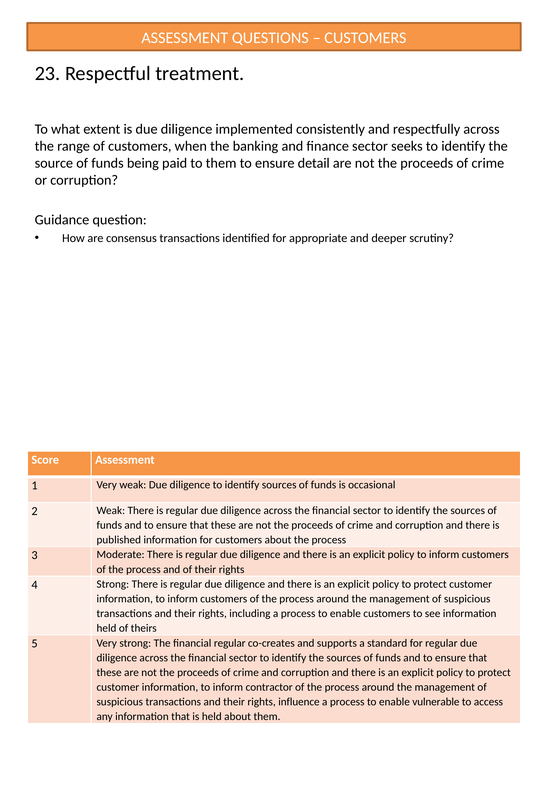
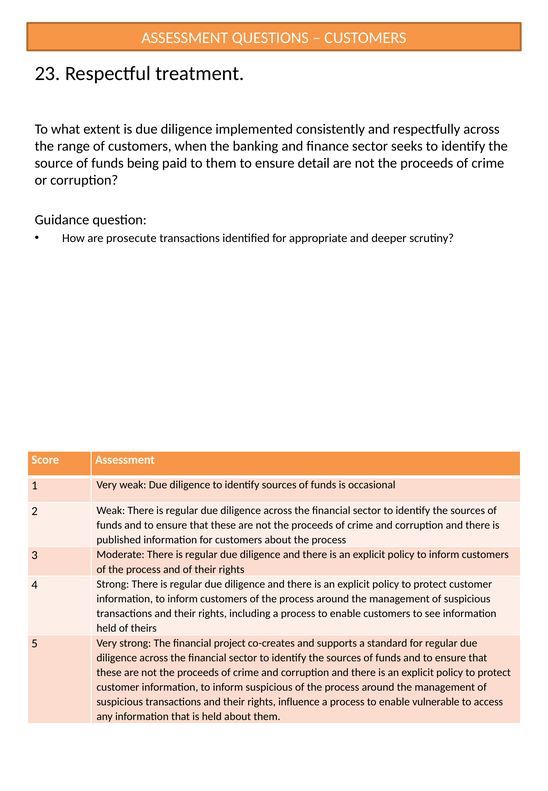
consensus: consensus -> prosecute
financial regular: regular -> project
inform contractor: contractor -> suspicious
